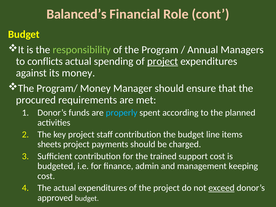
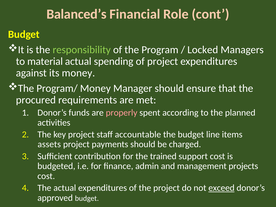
Annual: Annual -> Locked
conflicts: conflicts -> material
project at (163, 61) underline: present -> none
properly colour: light blue -> pink
staff contribution: contribution -> accountable
sheets: sheets -> assets
keeping: keeping -> projects
